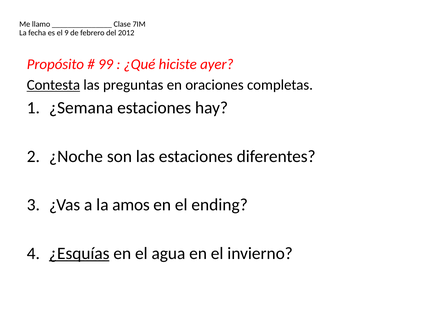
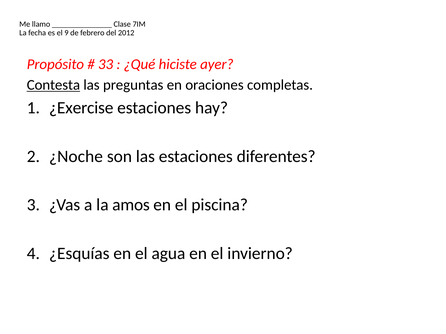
99: 99 -> 33
¿Semana: ¿Semana -> ¿Exercise
ending: ending -> piscina
¿Esquías underline: present -> none
